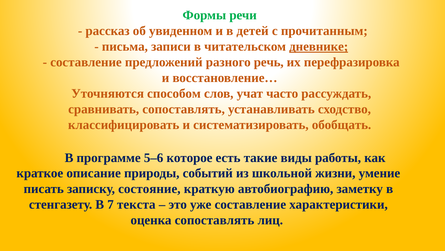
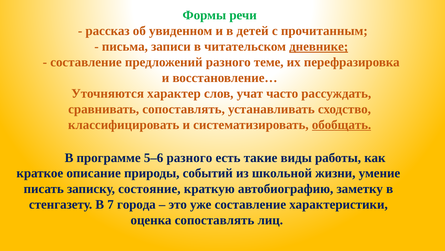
речь: речь -> теме
способом: способом -> характер
обобщать underline: none -> present
5–6 которое: которое -> разного
текста: текста -> города
